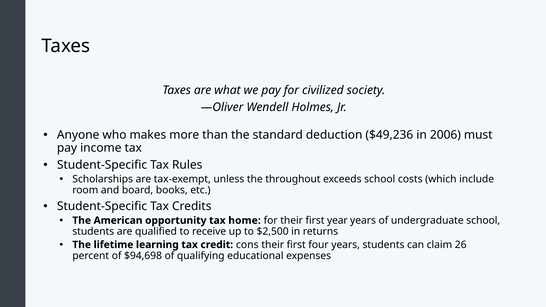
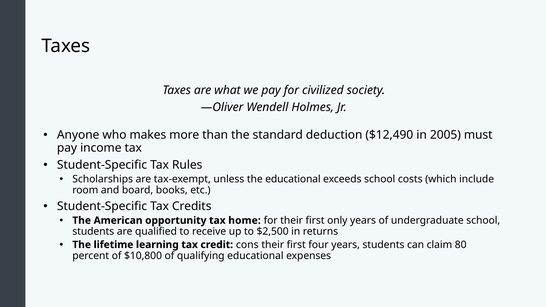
$49,236: $49,236 -> $12,490
2006: 2006 -> 2005
the throughout: throughout -> educational
year: year -> only
26: 26 -> 80
$94,698: $94,698 -> $10,800
